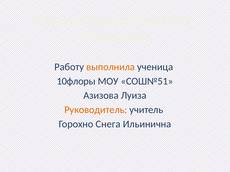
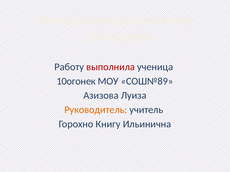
выполнила colour: orange -> red
10флоры: 10флоры -> 10огонек
СОШ№51: СОШ№51 -> СОШ№89
Снега: Снега -> Книгу
